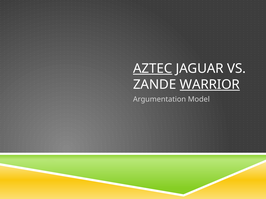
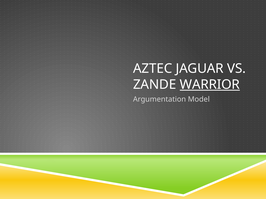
AZTEC underline: present -> none
